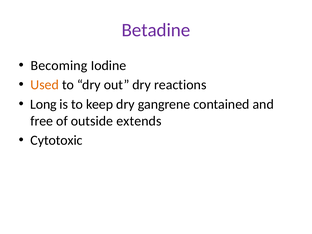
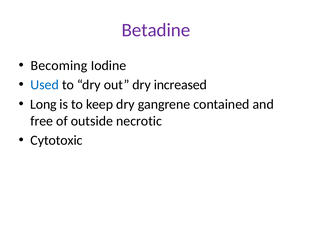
Used colour: orange -> blue
reactions: reactions -> increased
extends: extends -> necrotic
